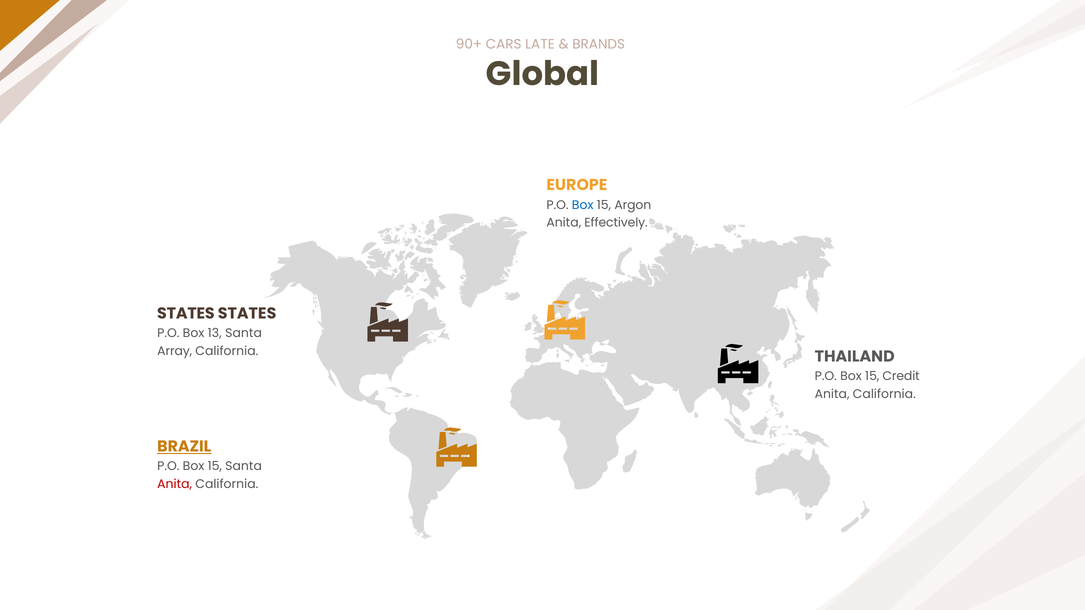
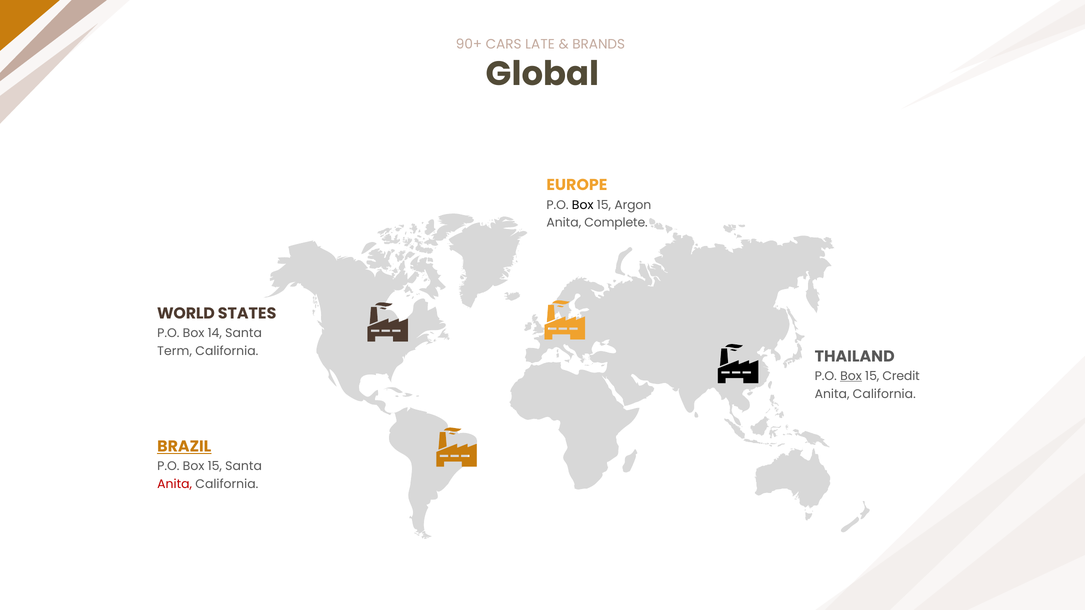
Box at (583, 205) colour: blue -> black
Effectively: Effectively -> Complete
STATES at (186, 314): STATES -> WORLD
13: 13 -> 14
Array: Array -> Term
Box at (851, 376) underline: none -> present
